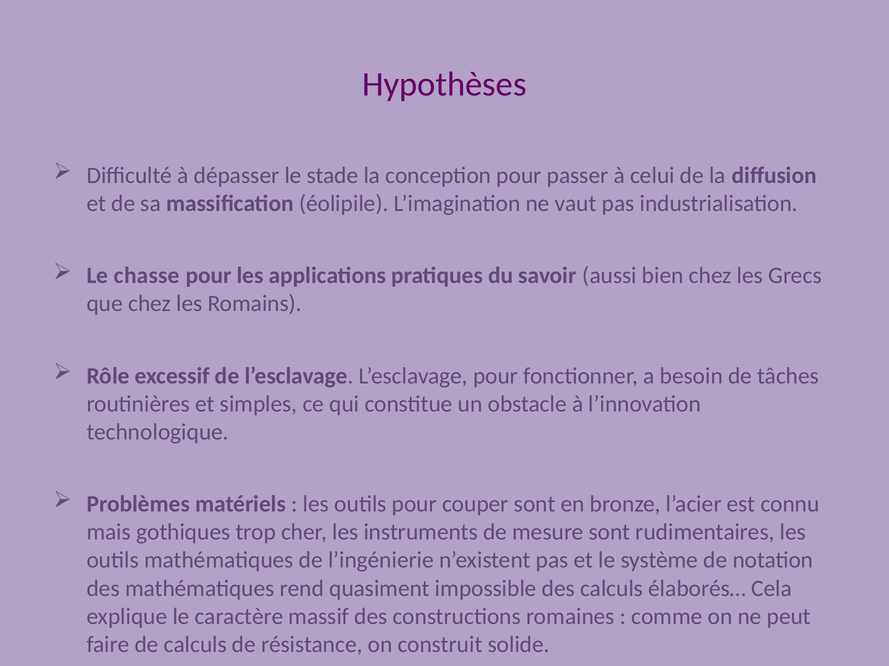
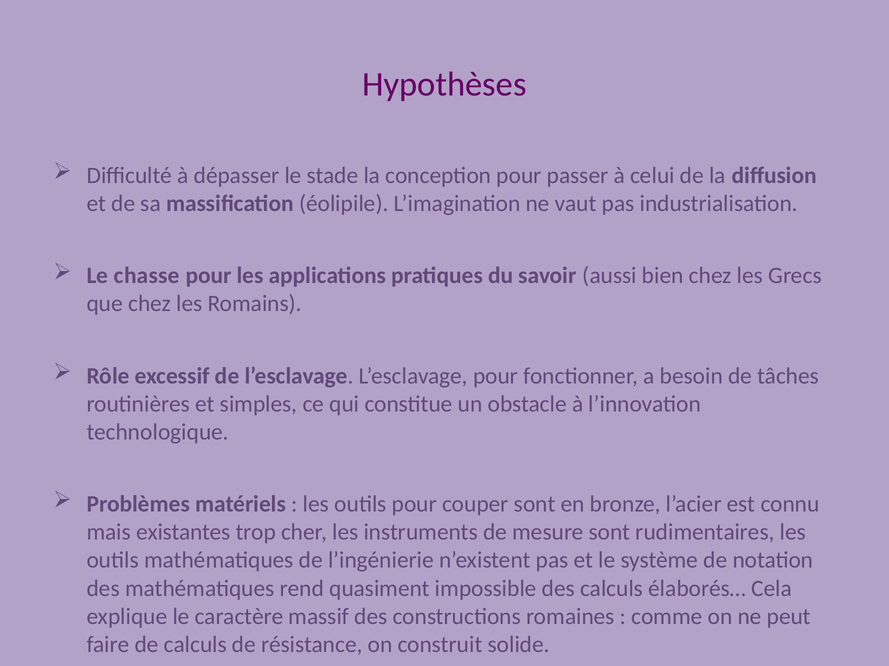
gothiques: gothiques -> existantes
